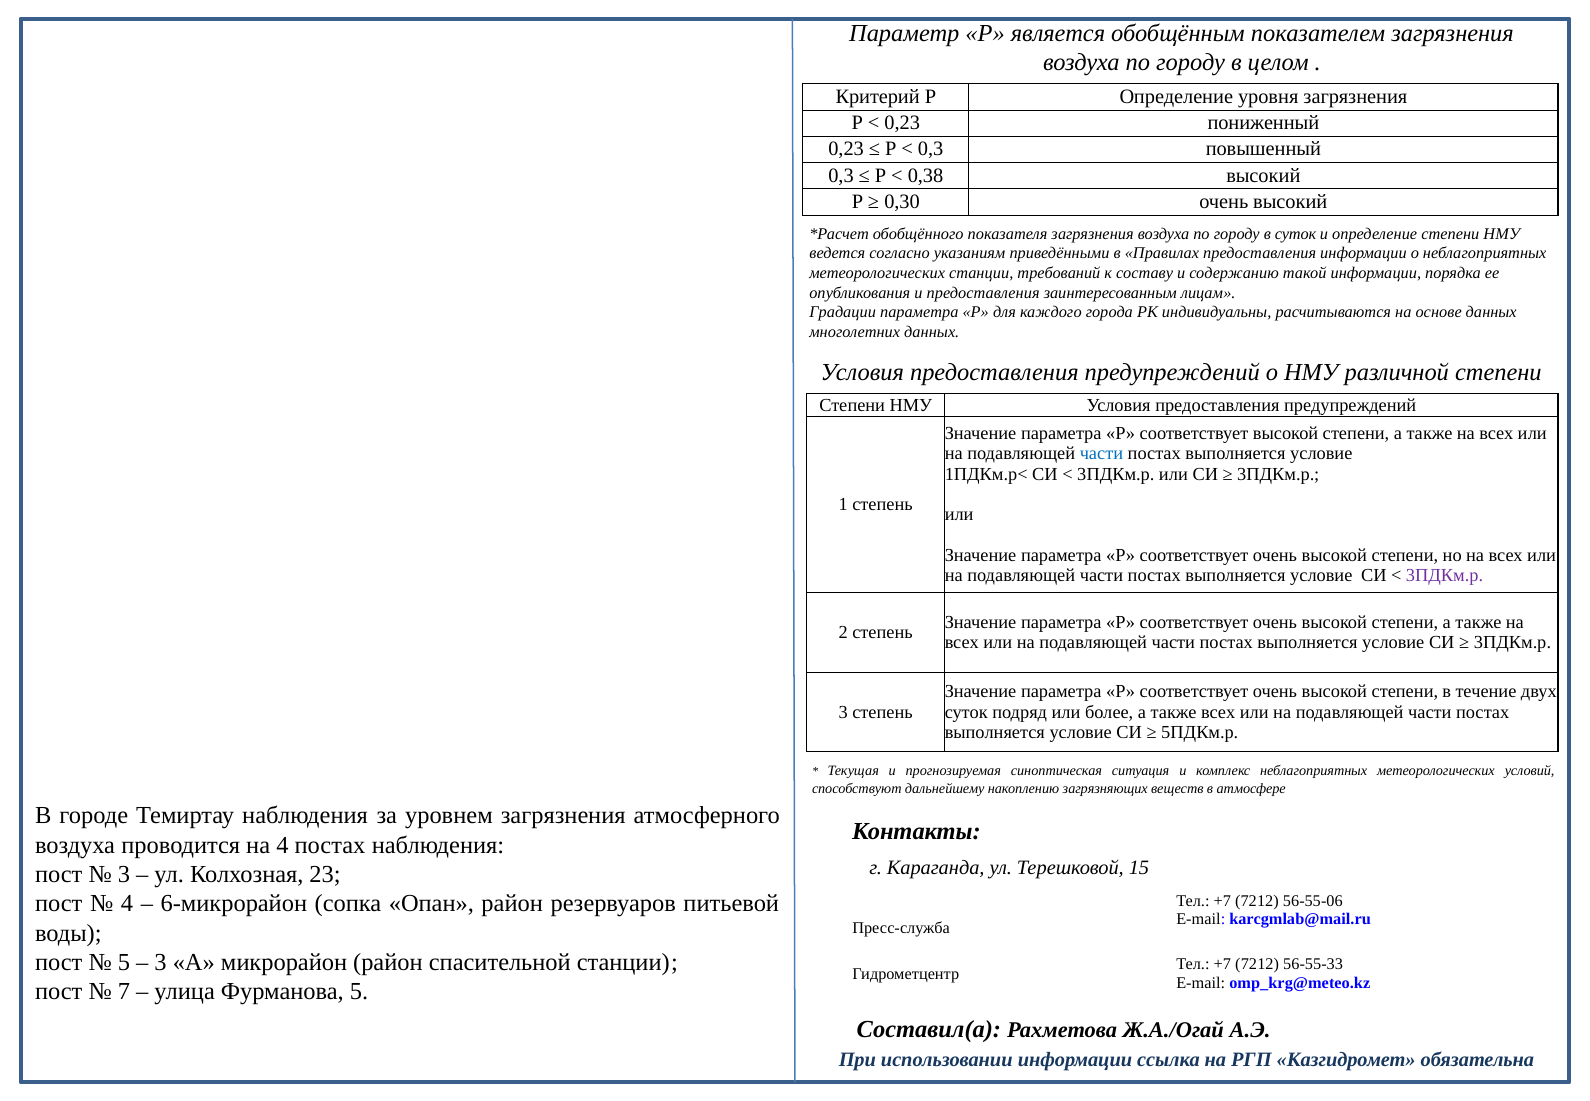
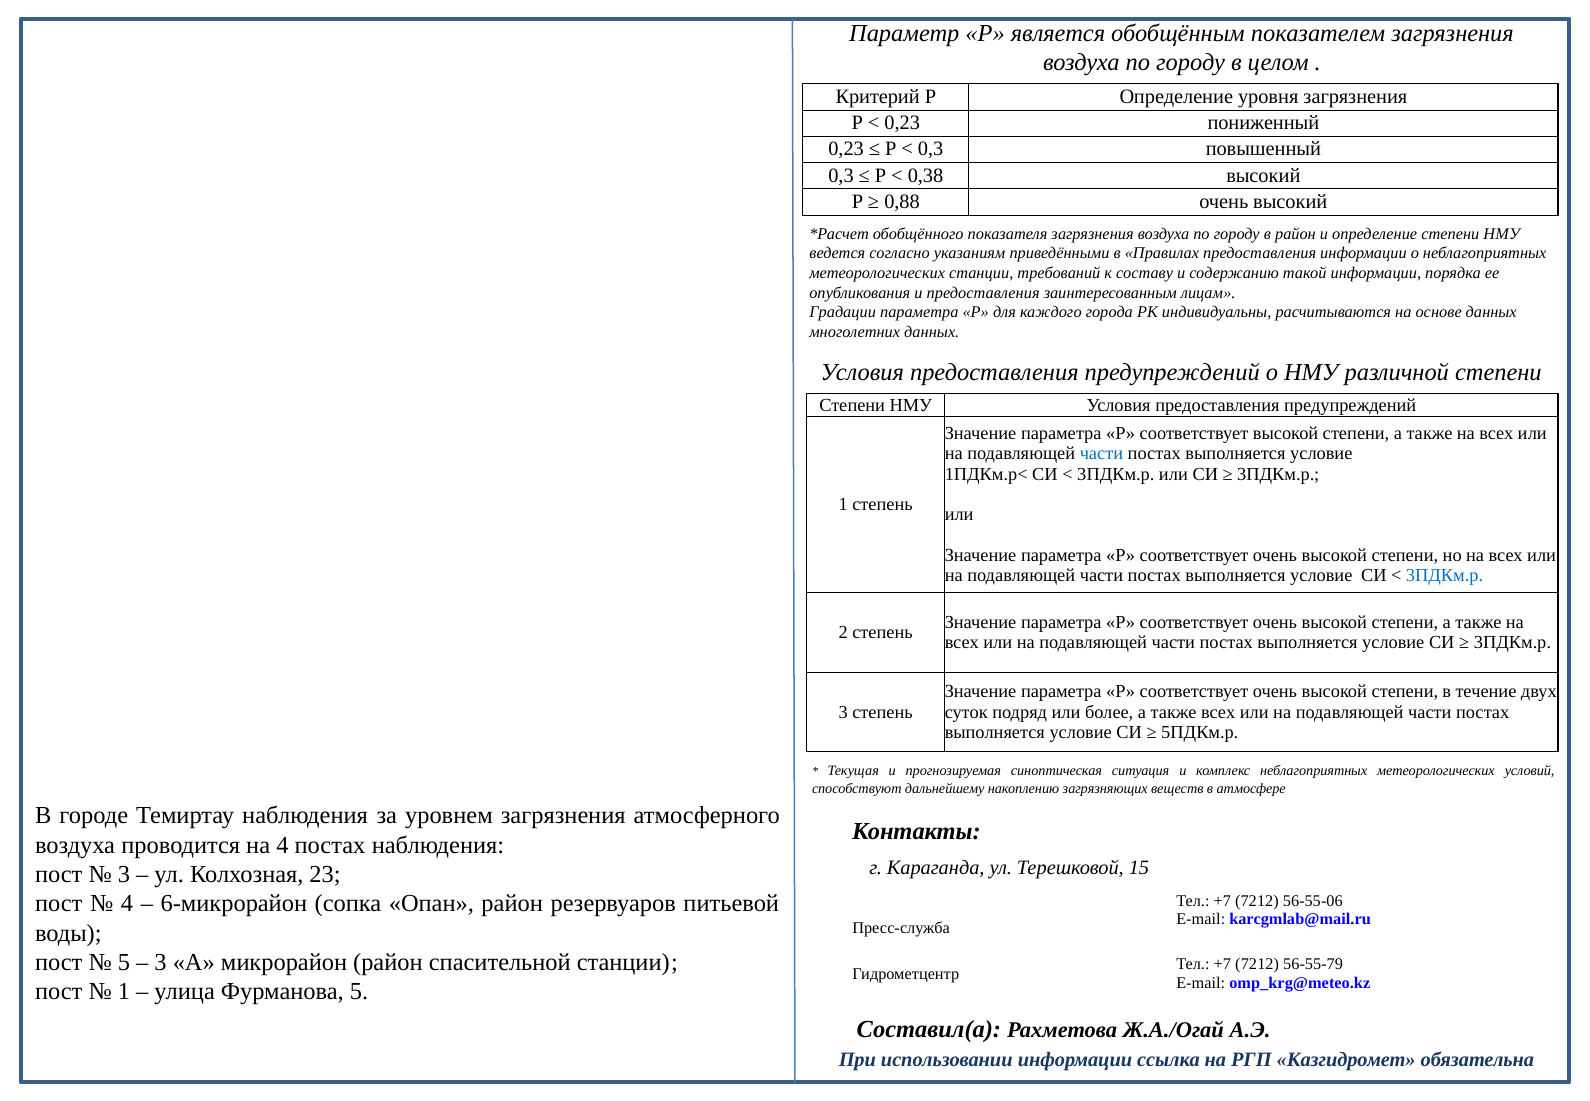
0,30: 0,30 -> 0,88
в суток: суток -> район
3ПДКм.р at (1445, 576) colour: purple -> blue
56-55-33: 56-55-33 -> 56-55-79
7 at (124, 992): 7 -> 1
